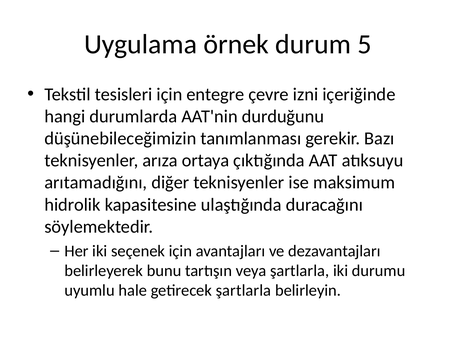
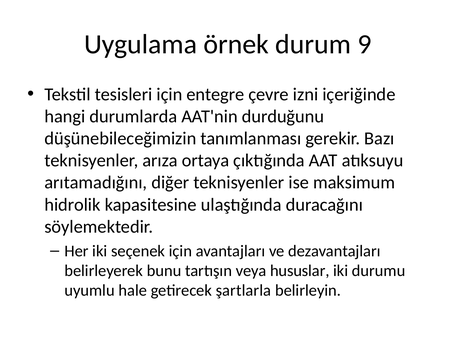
5: 5 -> 9
veya şartlarla: şartlarla -> hususlar
